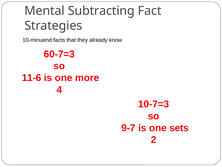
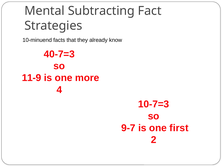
60-7=3: 60-7=3 -> 40-7=3
11-6: 11-6 -> 11-9
sets: sets -> first
